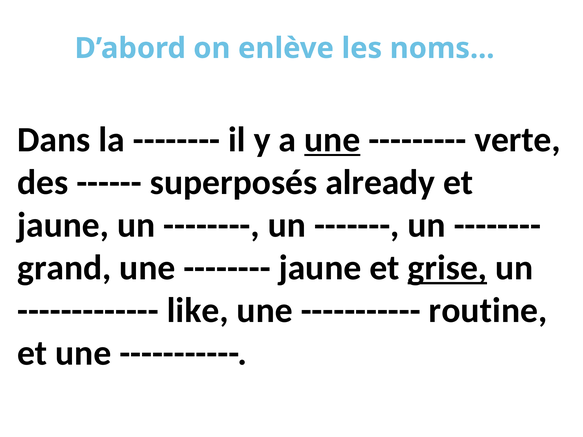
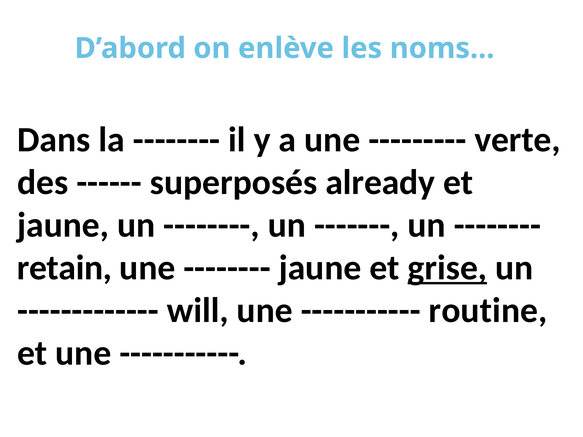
une at (332, 140) underline: present -> none
grand: grand -> retain
like: like -> will
